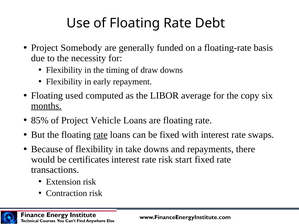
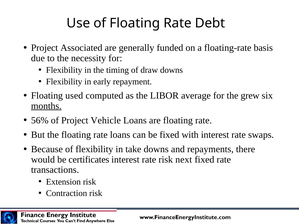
Somebody: Somebody -> Associated
copy: copy -> grew
85%: 85% -> 56%
rate at (100, 135) underline: present -> none
start: start -> next
